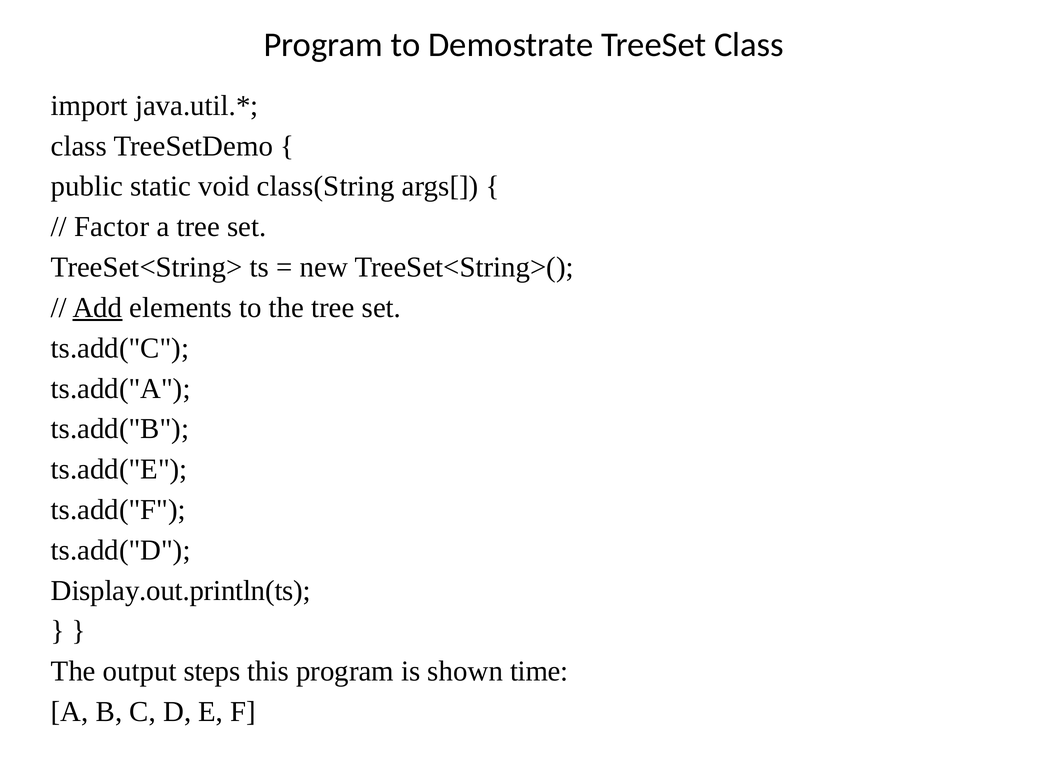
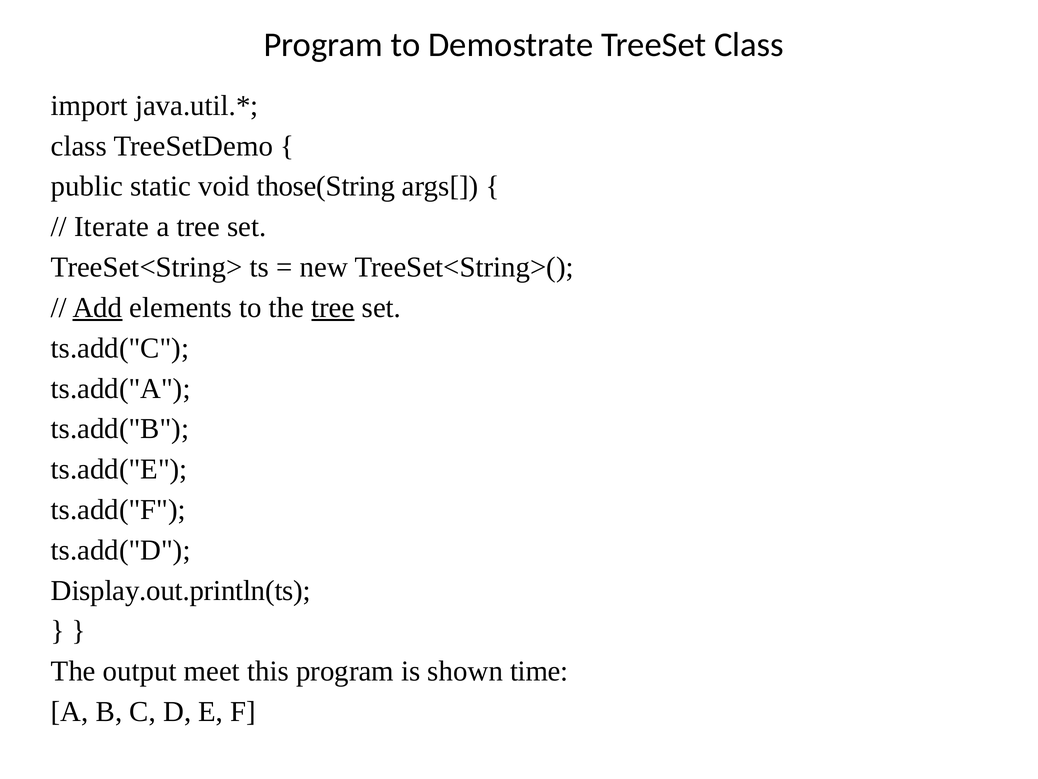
class(String: class(String -> those(String
Factor: Factor -> Iterate
tree at (333, 307) underline: none -> present
steps: steps -> meet
